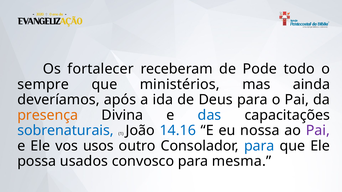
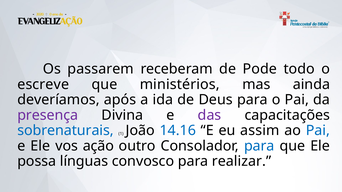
fortalecer: fortalecer -> passarem
sempre: sempre -> escreve
presença colour: orange -> purple
das colour: blue -> purple
nossa: nossa -> assim
Pai at (318, 131) colour: purple -> blue
usos: usos -> ação
usados: usados -> línguas
mesma: mesma -> realizar
